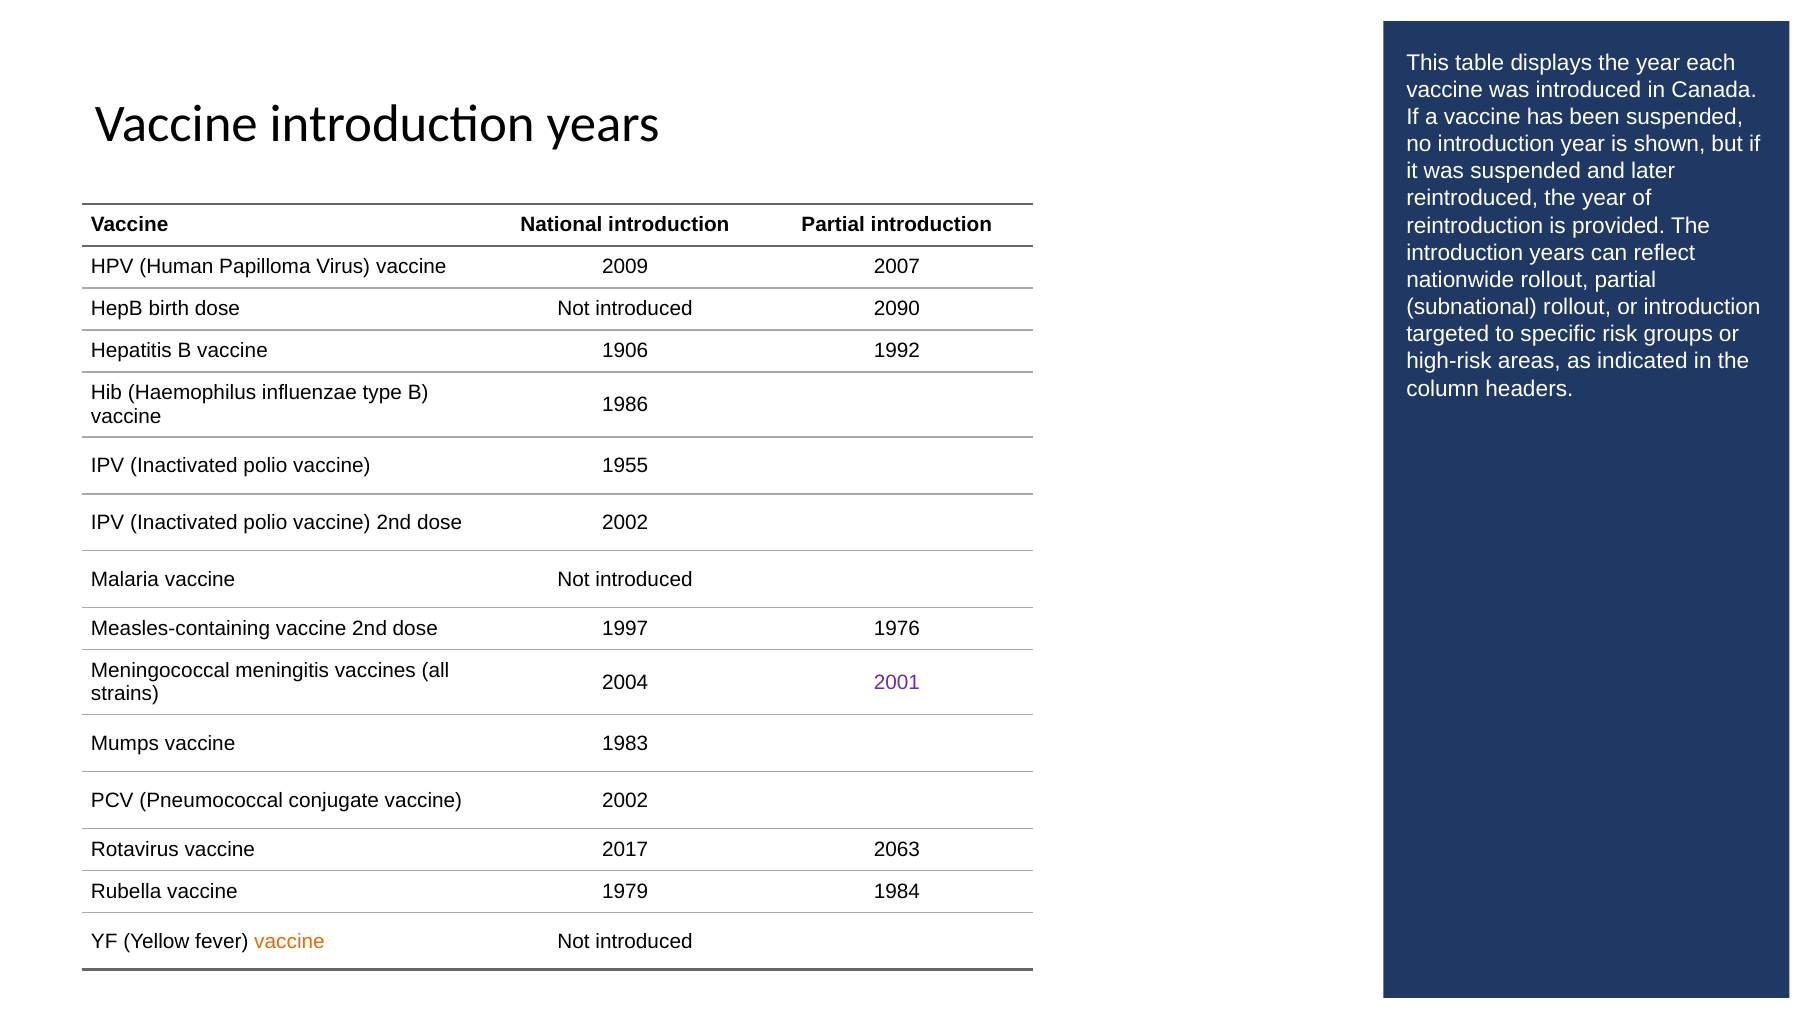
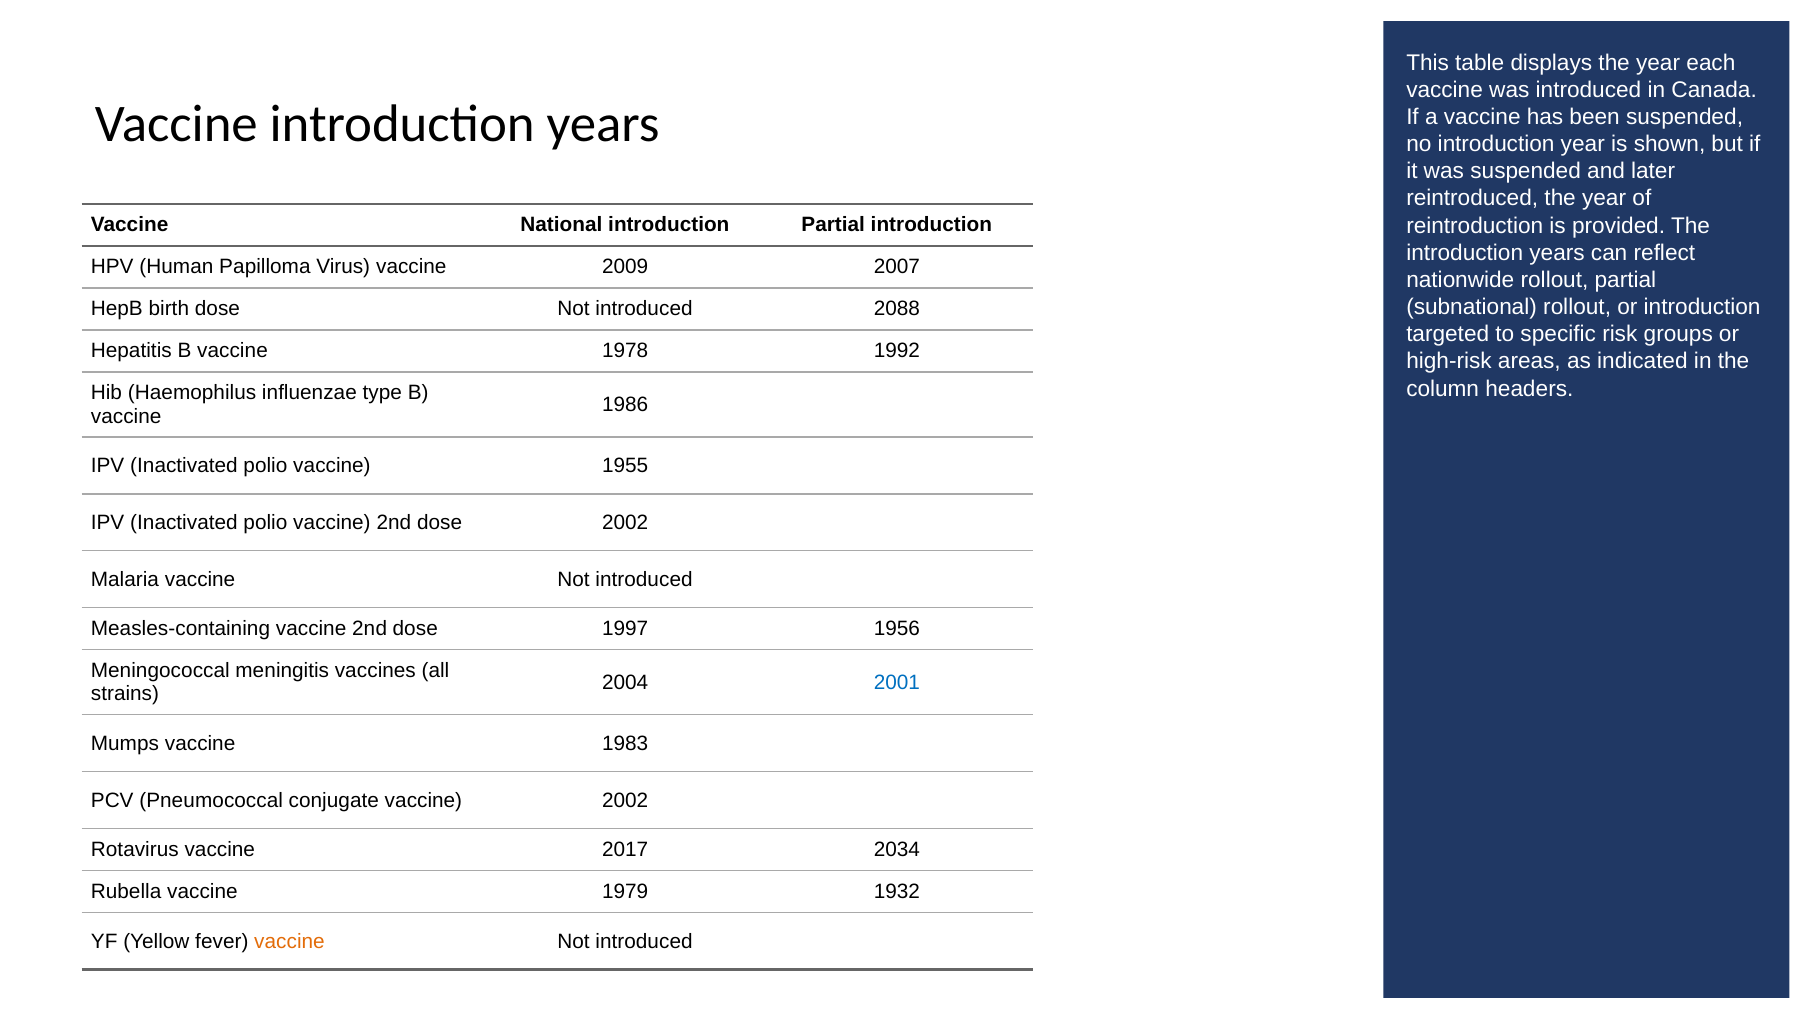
2090: 2090 -> 2088
1906: 1906 -> 1978
1976: 1976 -> 1956
2001 colour: purple -> blue
2063: 2063 -> 2034
1984: 1984 -> 1932
